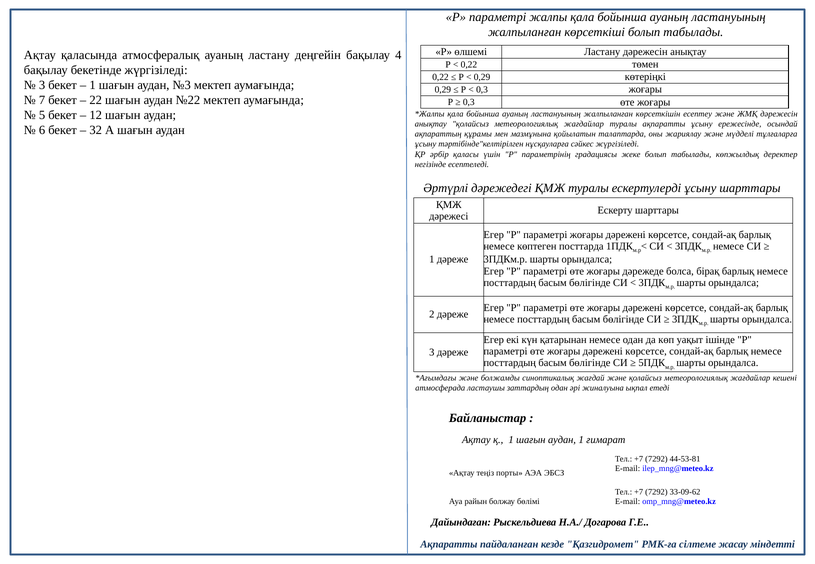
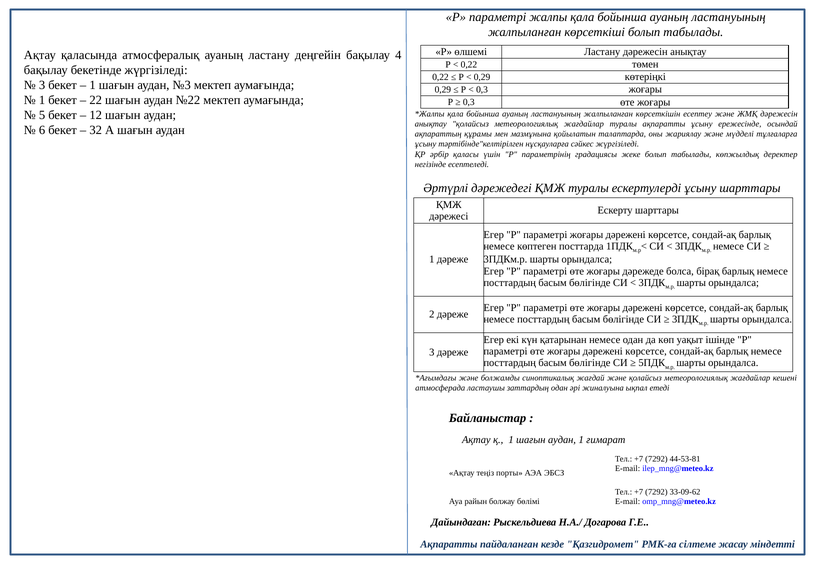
7 at (42, 100): 7 -> 1
